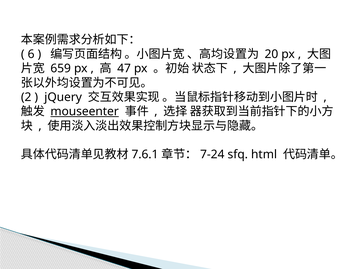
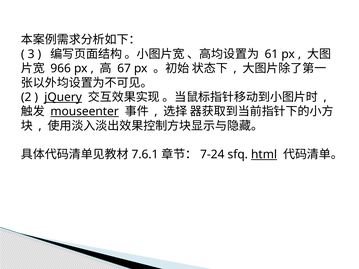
6: 6 -> 3
20: 20 -> 61
659: 659 -> 966
47: 47 -> 67
jQuery underline: none -> present
html underline: none -> present
